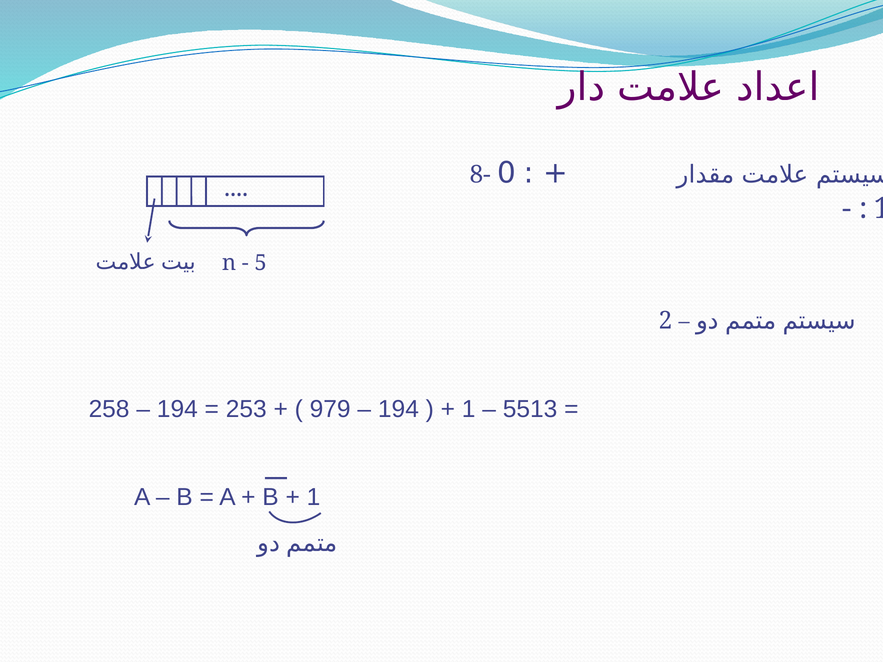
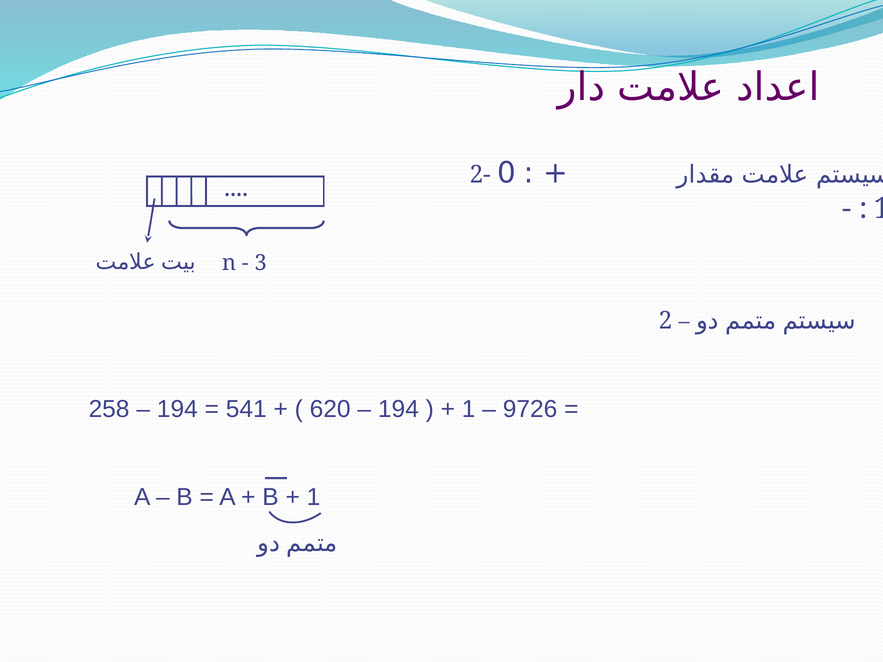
8-: 8- -> 2-
5: 5 -> 3
253: 253 -> 541
979: 979 -> 620
5513: 5513 -> 9726
